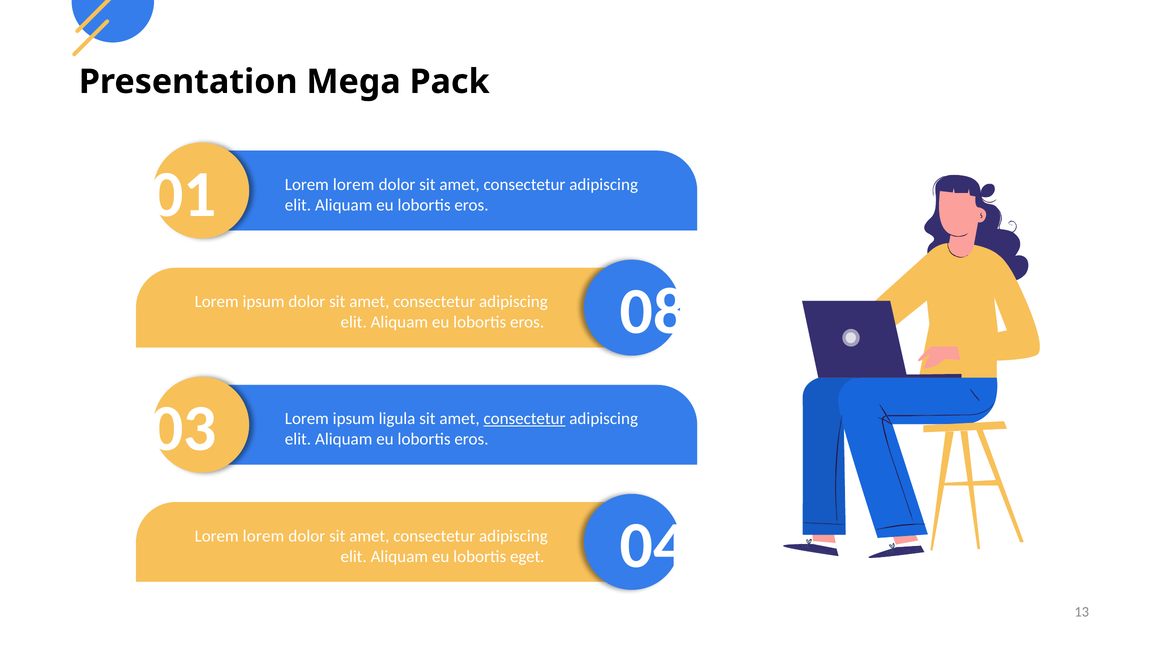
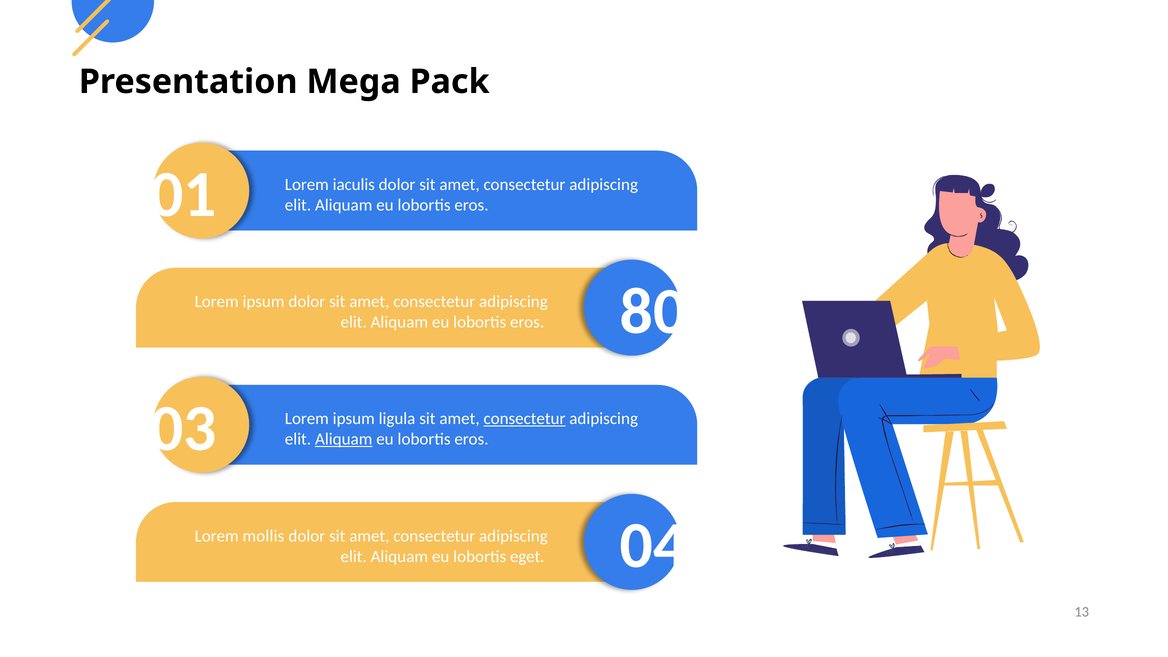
lorem at (354, 185): lorem -> iaculis
08: 08 -> 80
Aliquam at (344, 439) underline: none -> present
lorem at (263, 536): lorem -> mollis
